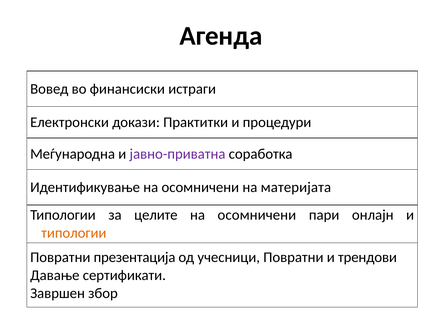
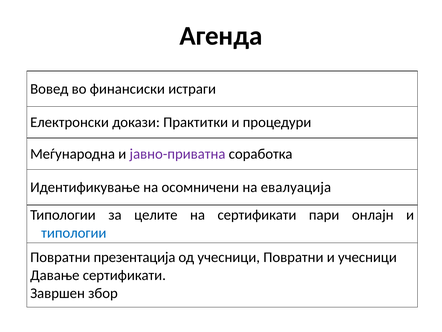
материјата: материјата -> евалуација
осомничени at (257, 215): осомничени -> сертификати
типологии at (74, 233) colour: orange -> blue
и трендови: трендови -> учесници
